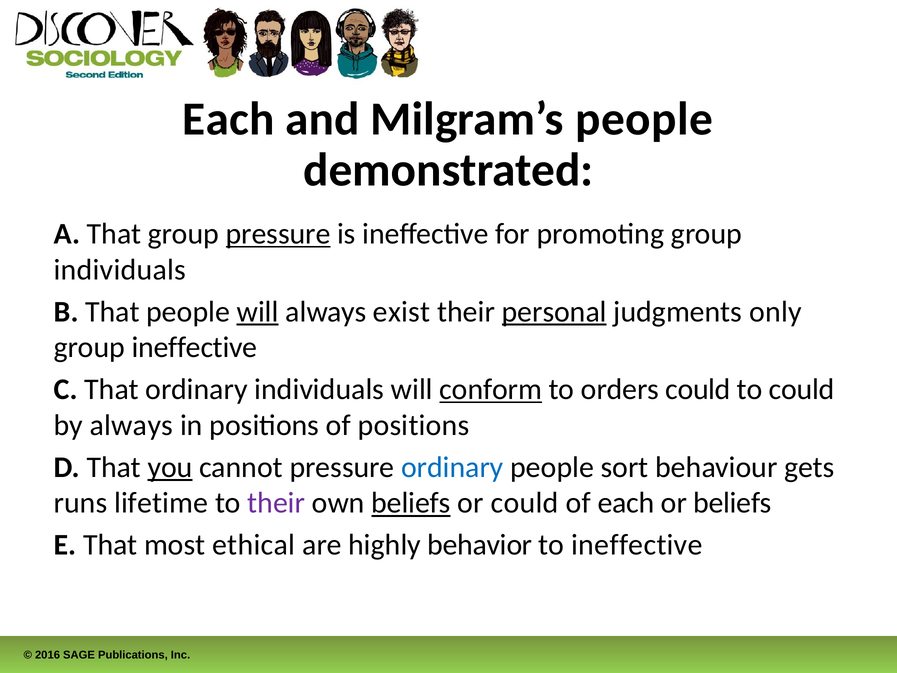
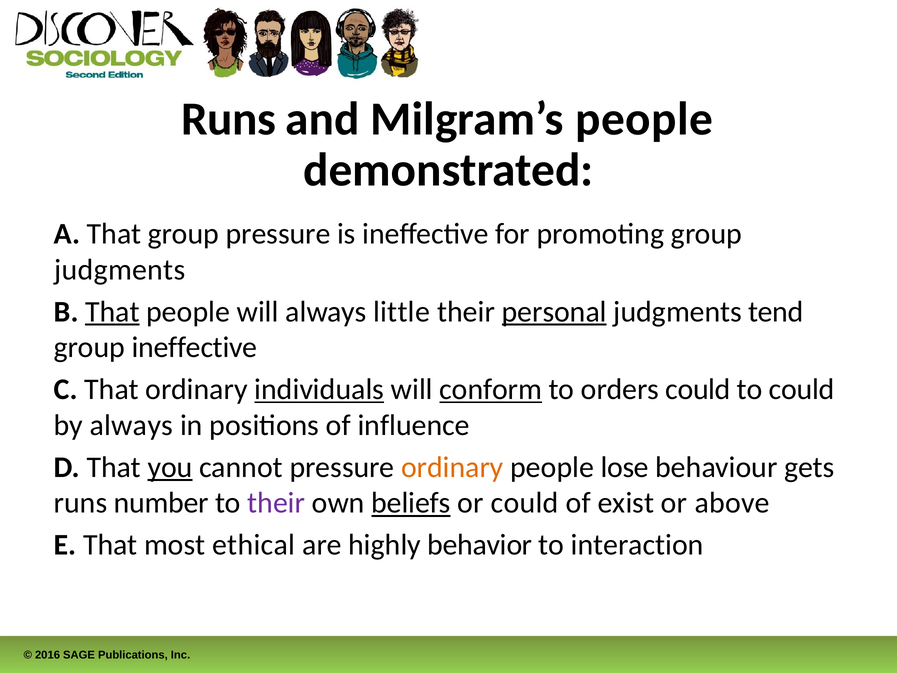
Each at (228, 119): Each -> Runs
pressure at (278, 234) underline: present -> none
individuals at (120, 270): individuals -> judgments
That at (112, 312) underline: none -> present
will at (258, 312) underline: present -> none
exist: exist -> little
only: only -> tend
individuals at (319, 389) underline: none -> present
of positions: positions -> influence
ordinary at (452, 467) colour: blue -> orange
sort: sort -> lose
lifetime: lifetime -> number
of each: each -> exist
or beliefs: beliefs -> above
to ineffective: ineffective -> interaction
